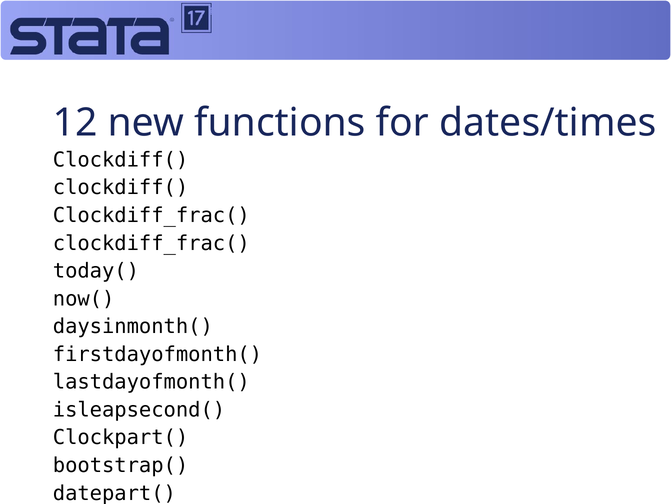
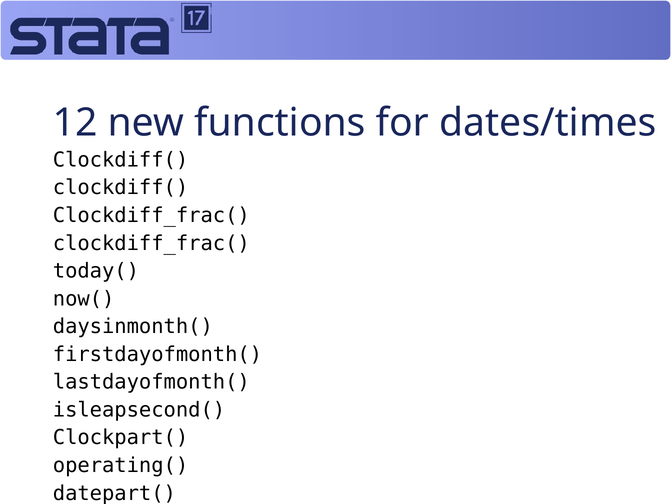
bootstrap(: bootstrap( -> operating(
